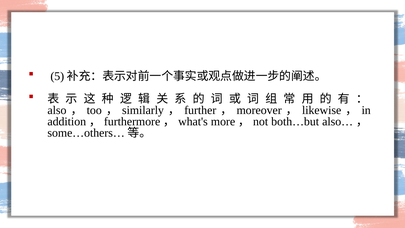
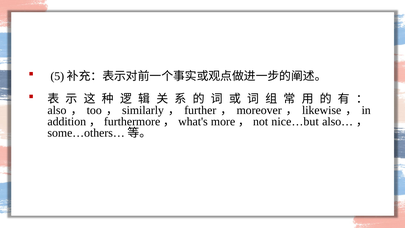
both…but: both…but -> nice…but
